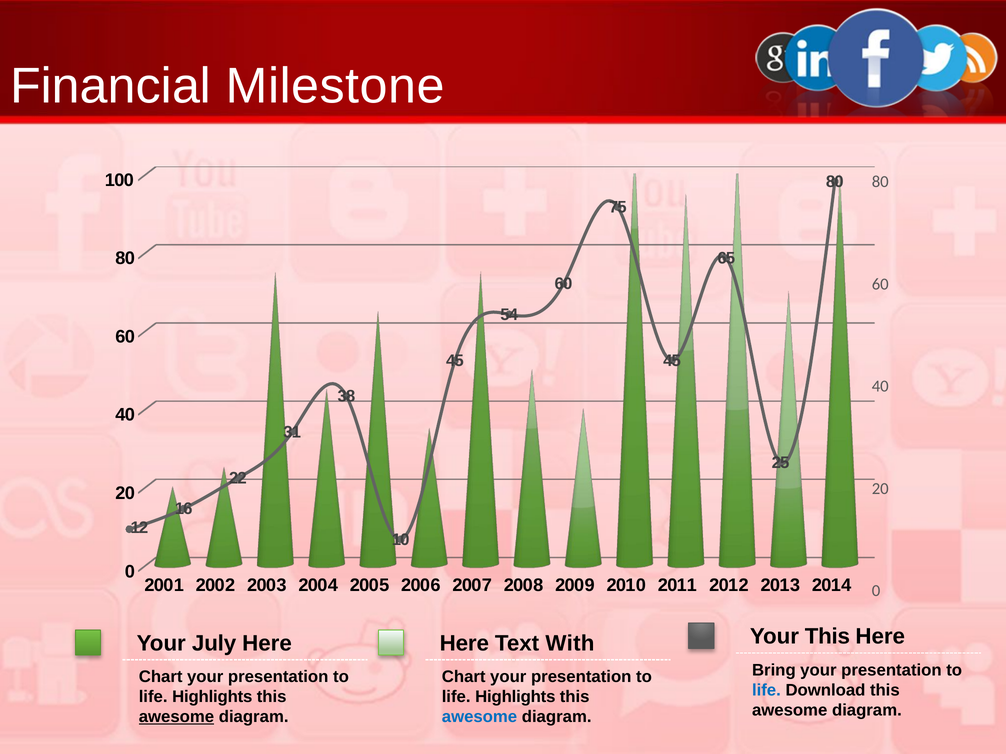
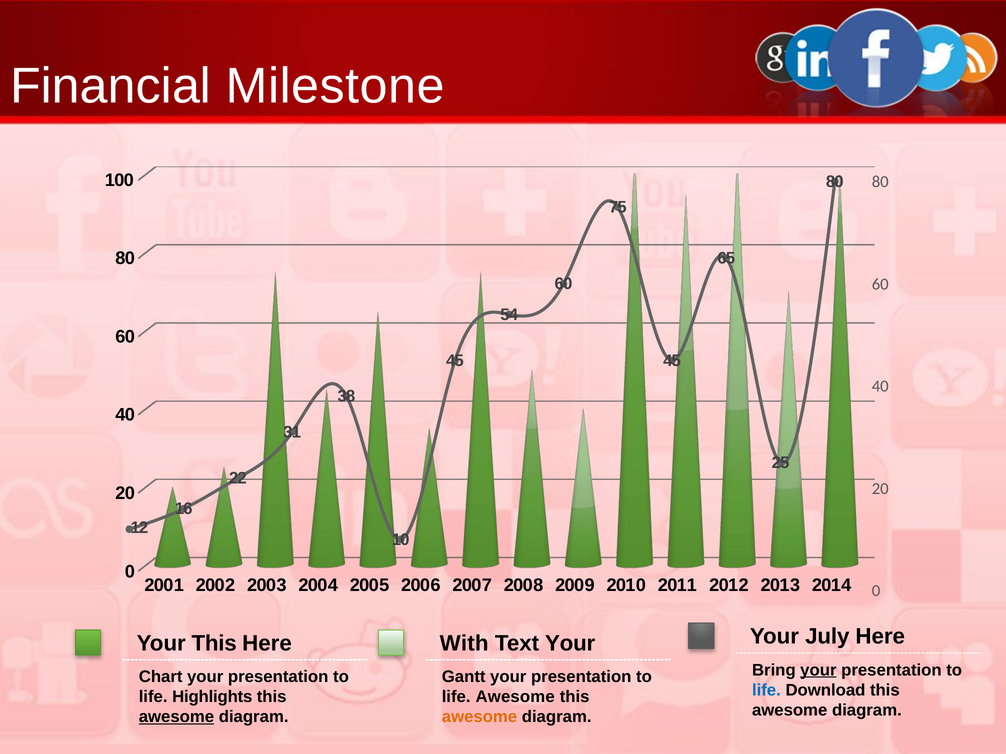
Your This: This -> July
Your July: July -> This
Here at (464, 644): Here -> With
Text With: With -> Your
your at (818, 670) underline: none -> present
Chart at (464, 677): Chart -> Gantt
Highlights at (515, 697): Highlights -> Awesome
awesome at (479, 717) colour: blue -> orange
